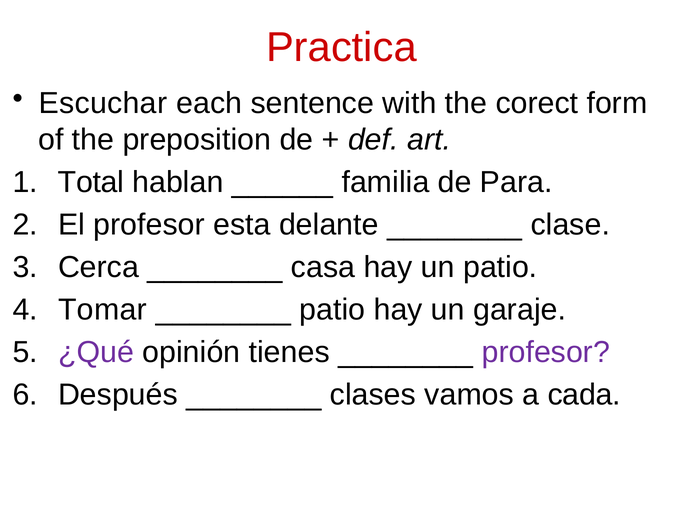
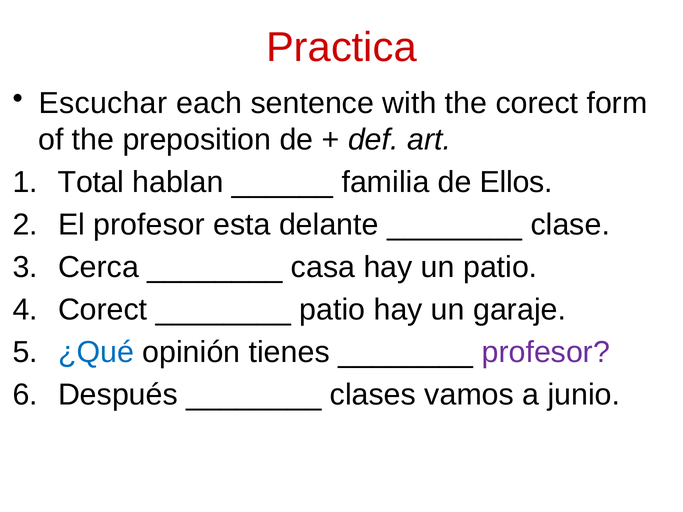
Para: Para -> Ellos
Tomar at (103, 310): Tomar -> Corect
¿Qué colour: purple -> blue
cada: cada -> junio
